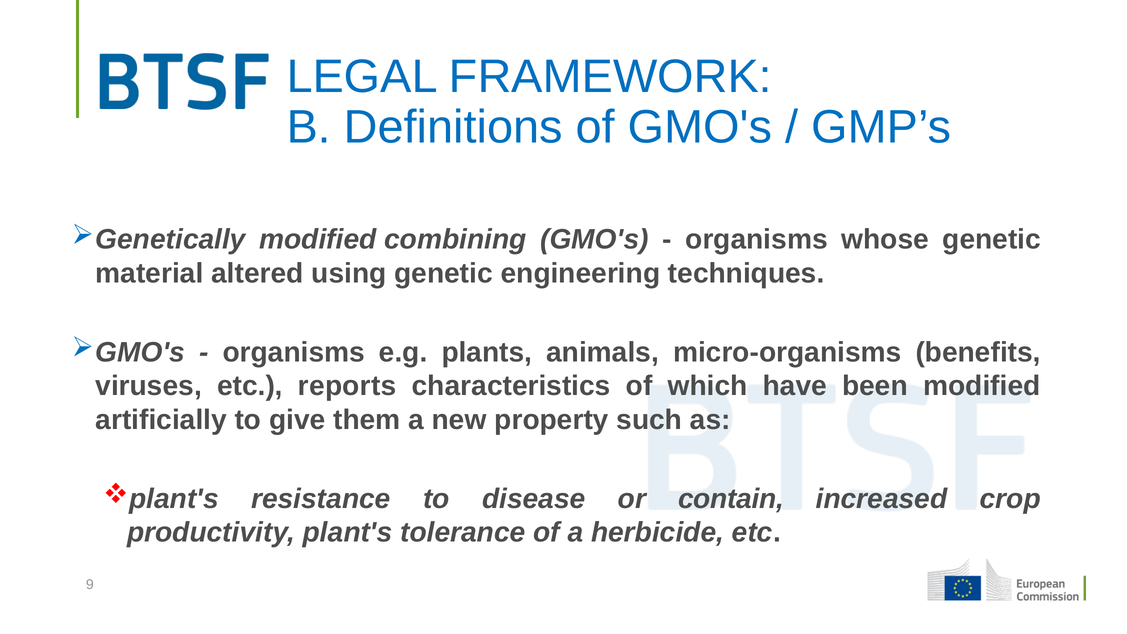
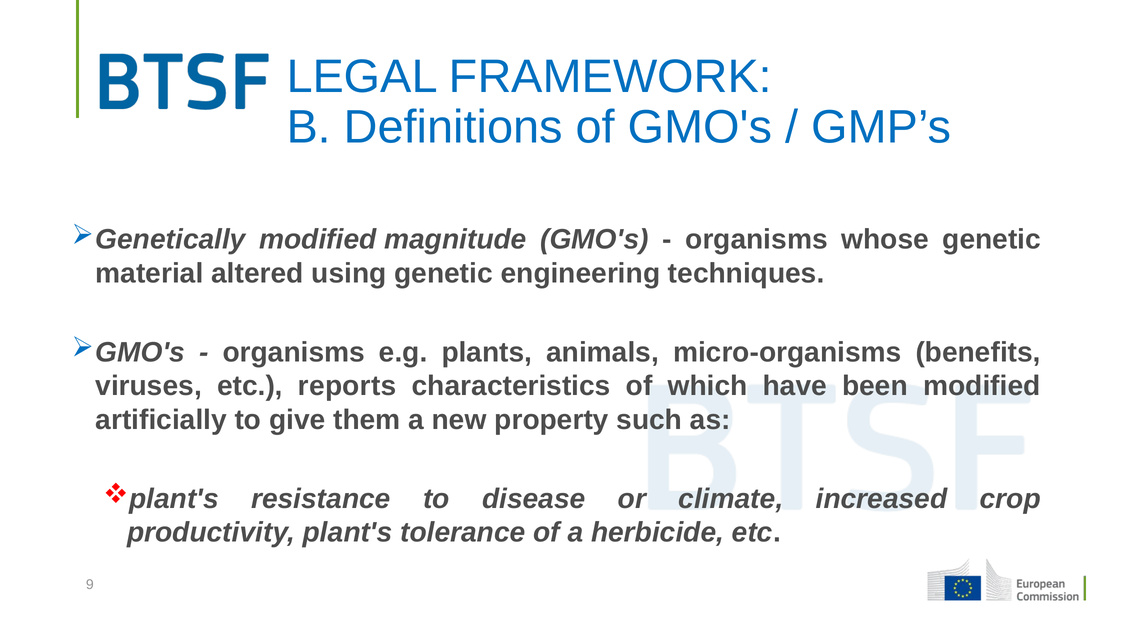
combining: combining -> magnitude
contain: contain -> climate
